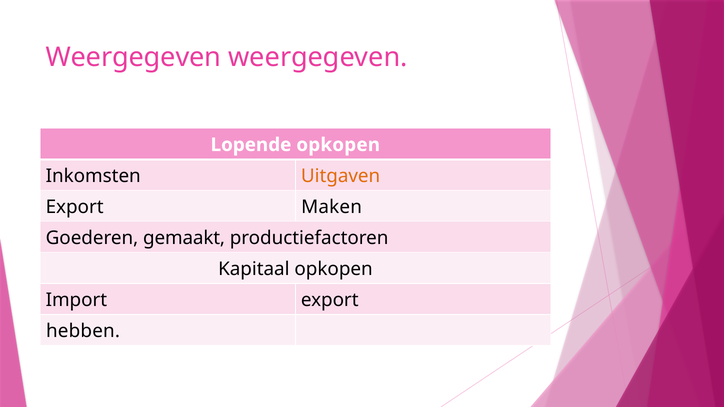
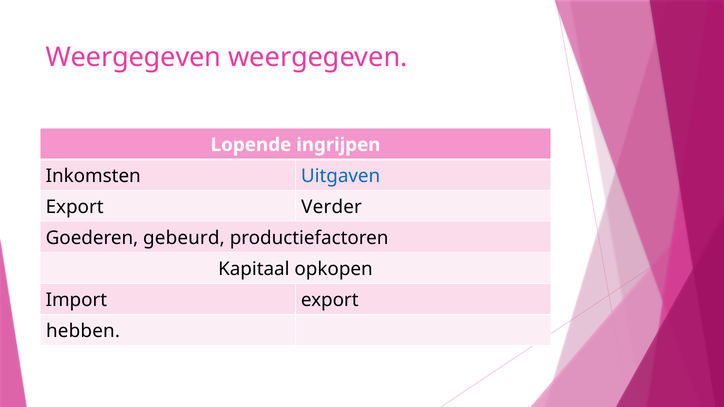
Lopende opkopen: opkopen -> ingrijpen
Uitgaven colour: orange -> blue
Maken: Maken -> Verder
gemaakt: gemaakt -> gebeurd
